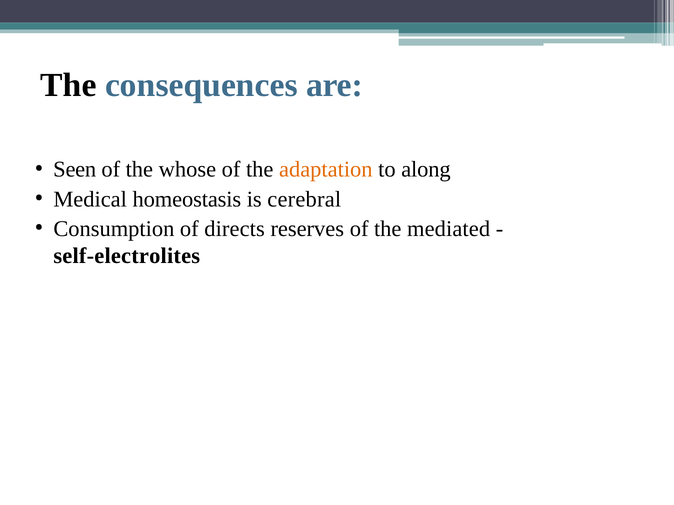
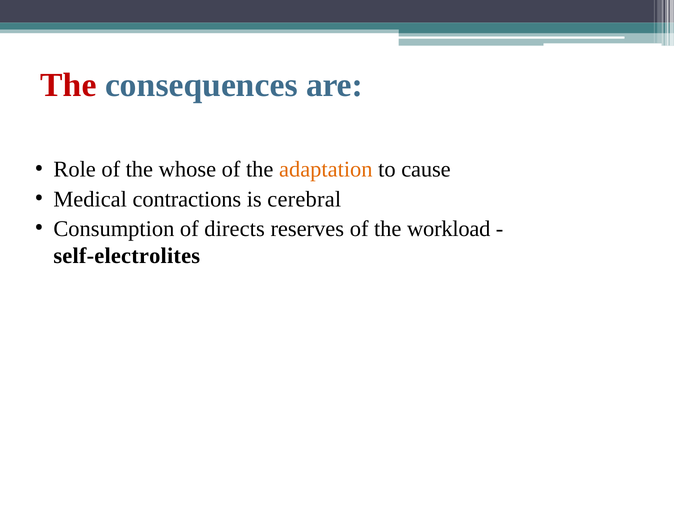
The at (68, 85) colour: black -> red
Seen: Seen -> Role
along: along -> cause
homeostasis: homeostasis -> contractions
mediated: mediated -> workload
